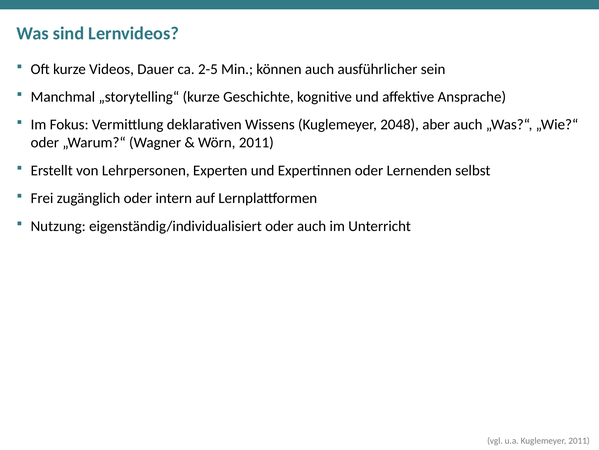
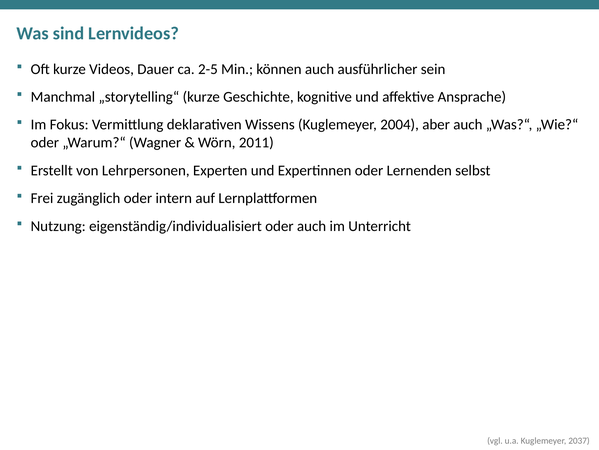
2048: 2048 -> 2004
Kuglemeyer 2011: 2011 -> 2037
